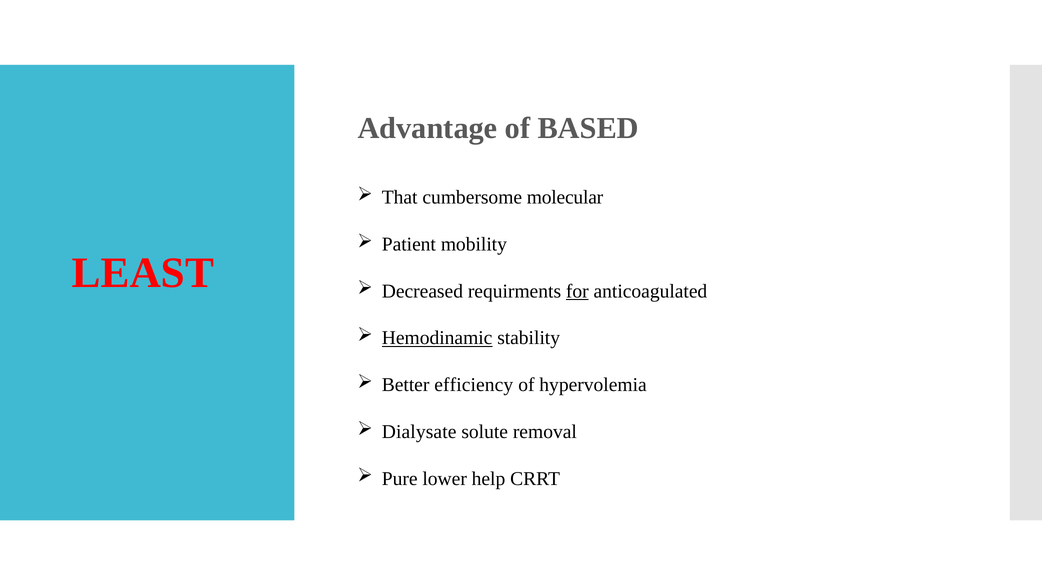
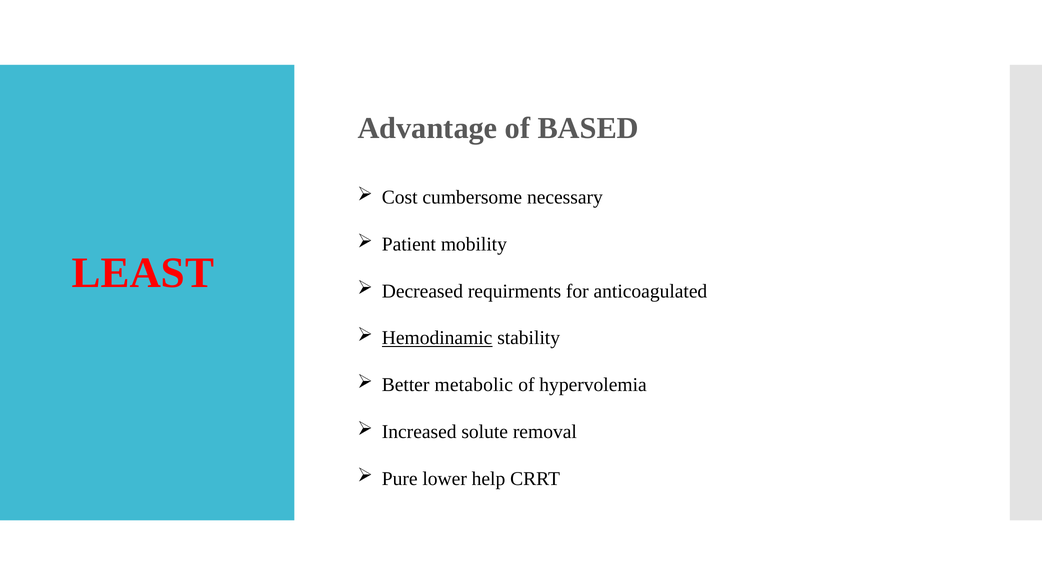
That: That -> Cost
molecular: molecular -> necessary
for underline: present -> none
efficiency: efficiency -> metabolic
Dialysate: Dialysate -> Increased
